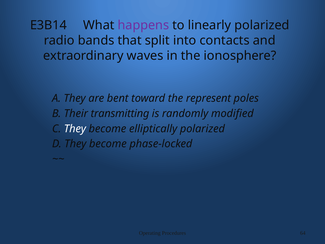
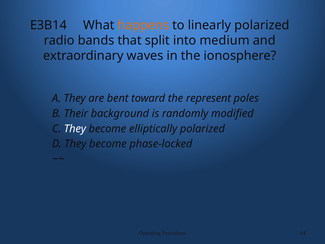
happens colour: purple -> orange
contacts: contacts -> medium
transmitting: transmitting -> background
